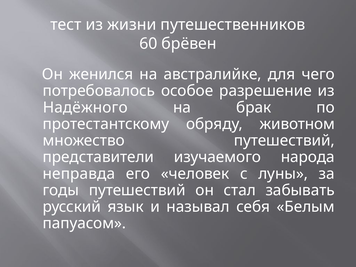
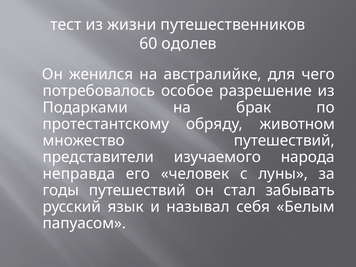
брёвен: брёвен -> одолев
Надёжного: Надёжного -> Подарками
